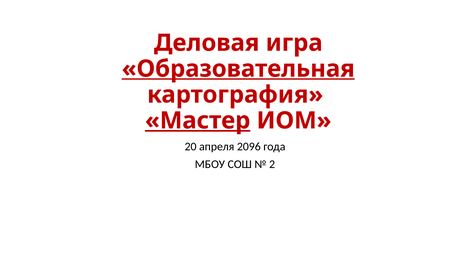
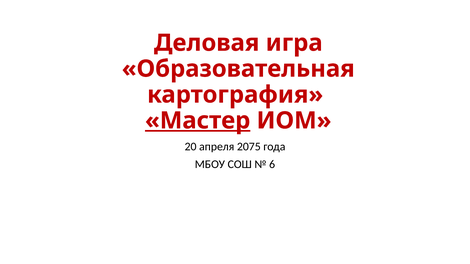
Образовательная underline: present -> none
2096: 2096 -> 2075
2: 2 -> 6
